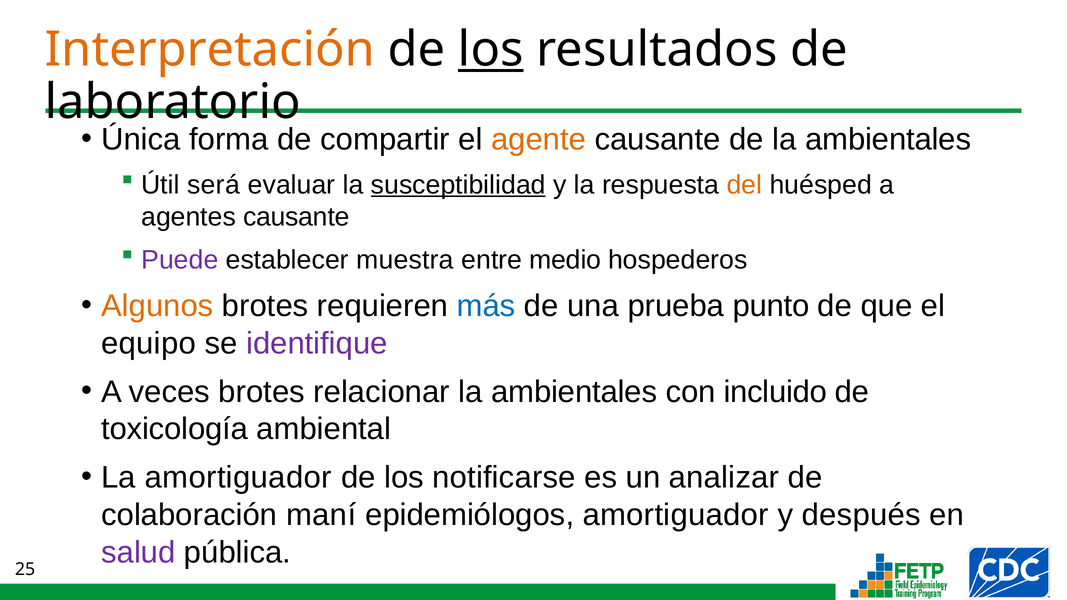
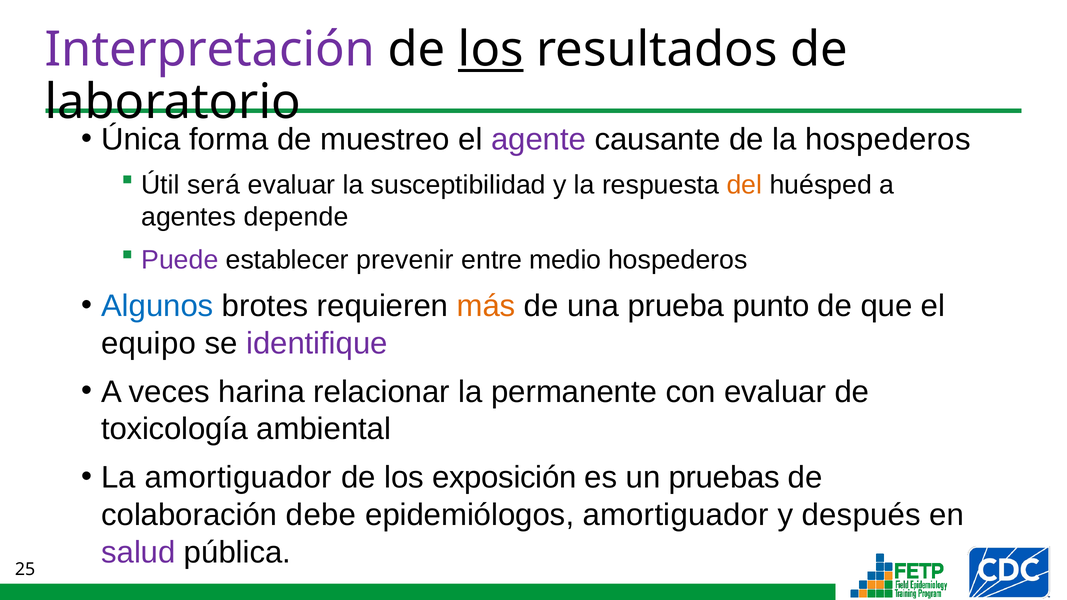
Interpretación colour: orange -> purple
compartir: compartir -> muestreo
agente colour: orange -> purple
de la ambientales: ambientales -> hospederos
susceptibilidad underline: present -> none
agentes causante: causante -> depende
muestra: muestra -> prevenir
Algunos colour: orange -> blue
más colour: blue -> orange
veces brotes: brotes -> harina
relacionar la ambientales: ambientales -> permanente
con incluido: incluido -> evaluar
notificarse: notificarse -> exposición
analizar: analizar -> pruebas
maní: maní -> debe
